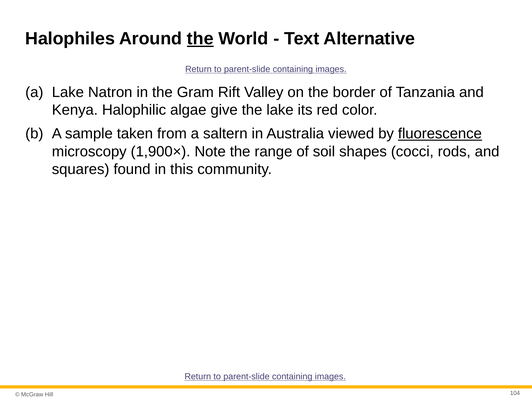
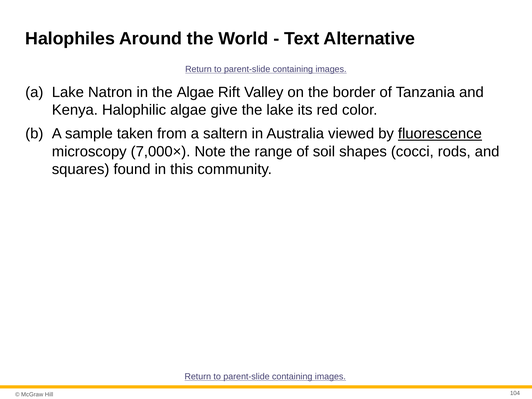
the at (200, 39) underline: present -> none
the Gram: Gram -> Algae
1,900×: 1,900× -> 7,000×
